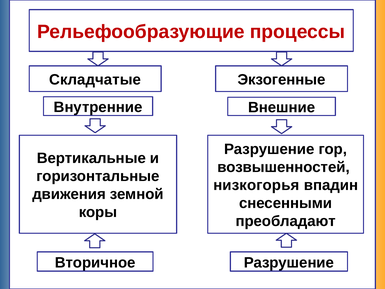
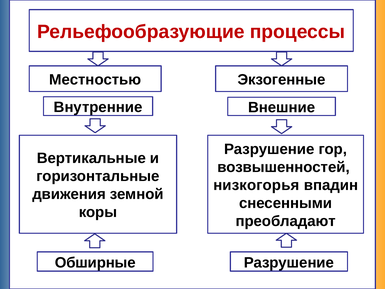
Складчатые: Складчатые -> Местностью
Вторичное: Вторичное -> Обширные
